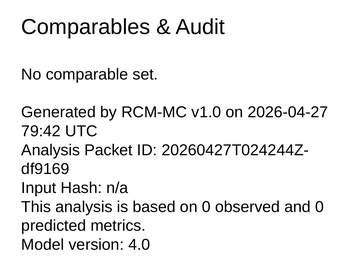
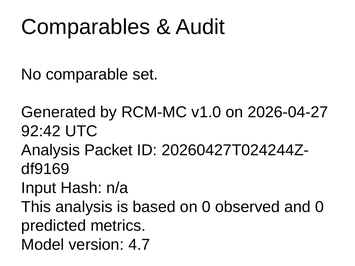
79:42: 79:42 -> 92:42
4.0: 4.0 -> 4.7
